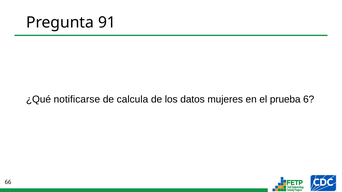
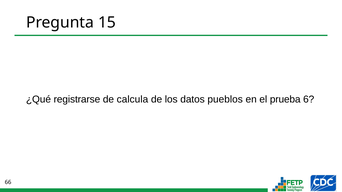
91: 91 -> 15
notificarse: notificarse -> registrarse
mujeres: mujeres -> pueblos
